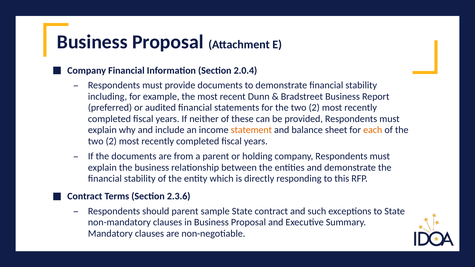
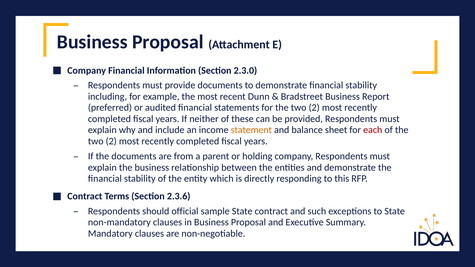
2.0.4: 2.0.4 -> 2.3.0
each colour: orange -> red
should parent: parent -> official
